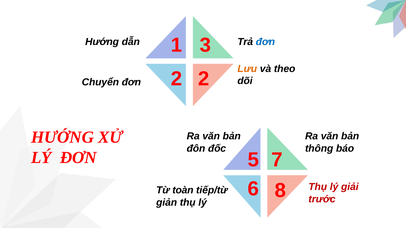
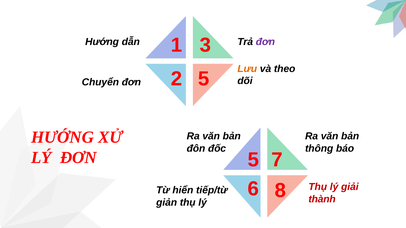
đơn at (265, 42) colour: blue -> purple
2 2: 2 -> 5
toàn: toàn -> hiển
trước: trước -> thành
